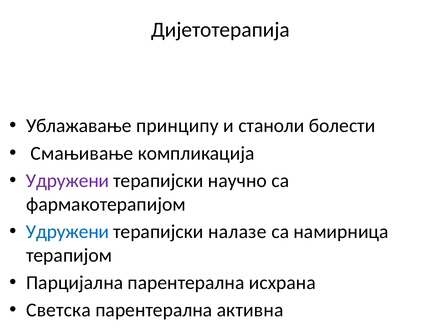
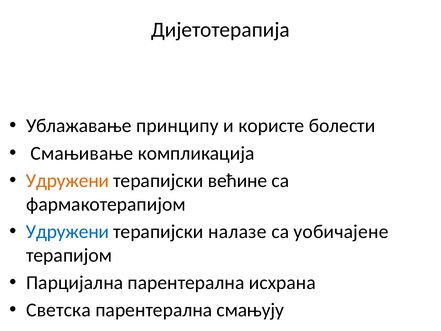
станоли: станоли -> користе
Удружени at (68, 181) colour: purple -> orange
научно: научно -> већине
намирница: намирница -> уобичајене
активна: активна -> смањују
